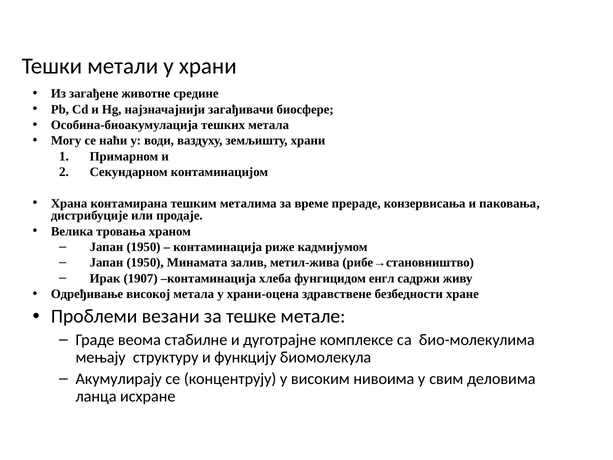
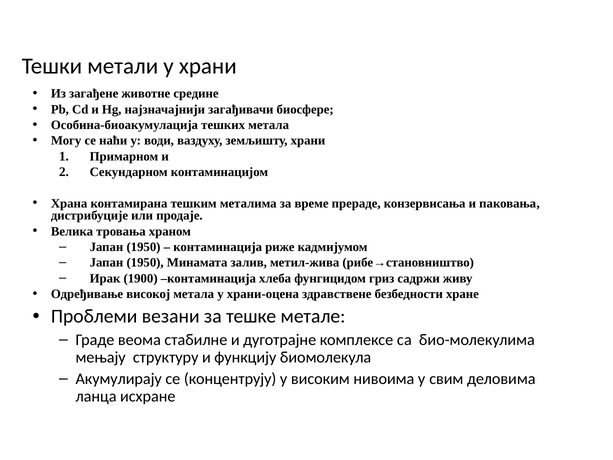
1907: 1907 -> 1900
енгл: енгл -> гриз
